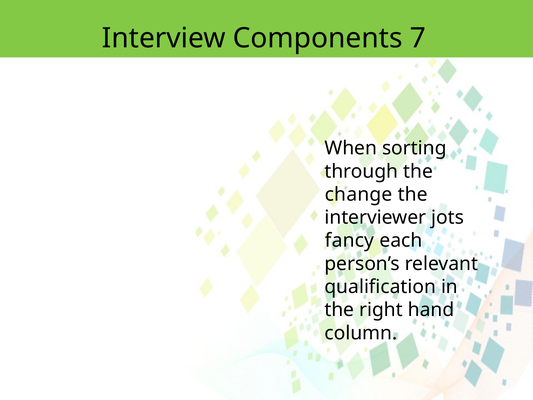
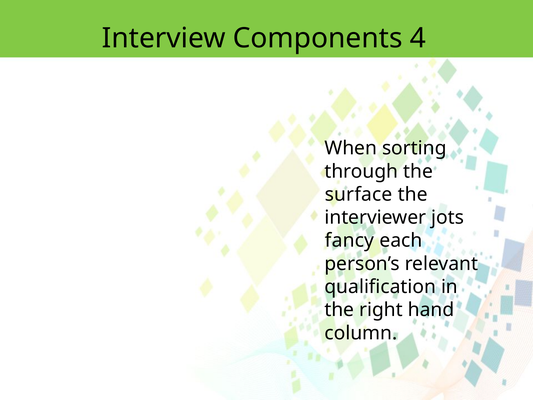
7: 7 -> 4
change: change -> surface
